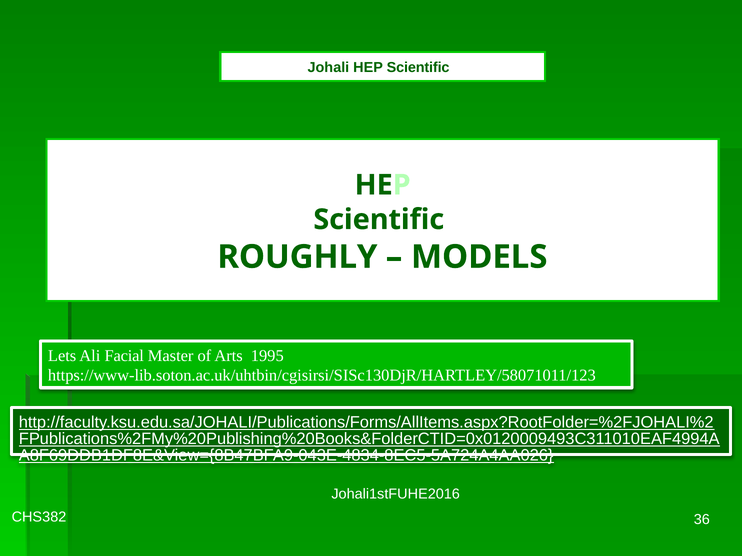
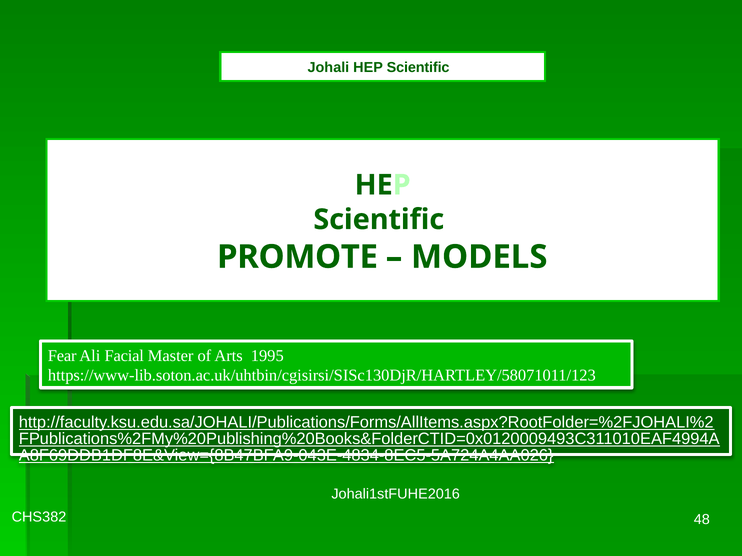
ROUGHLY: ROUGHLY -> PROMOTE
Lets: Lets -> Fear
36: 36 -> 48
